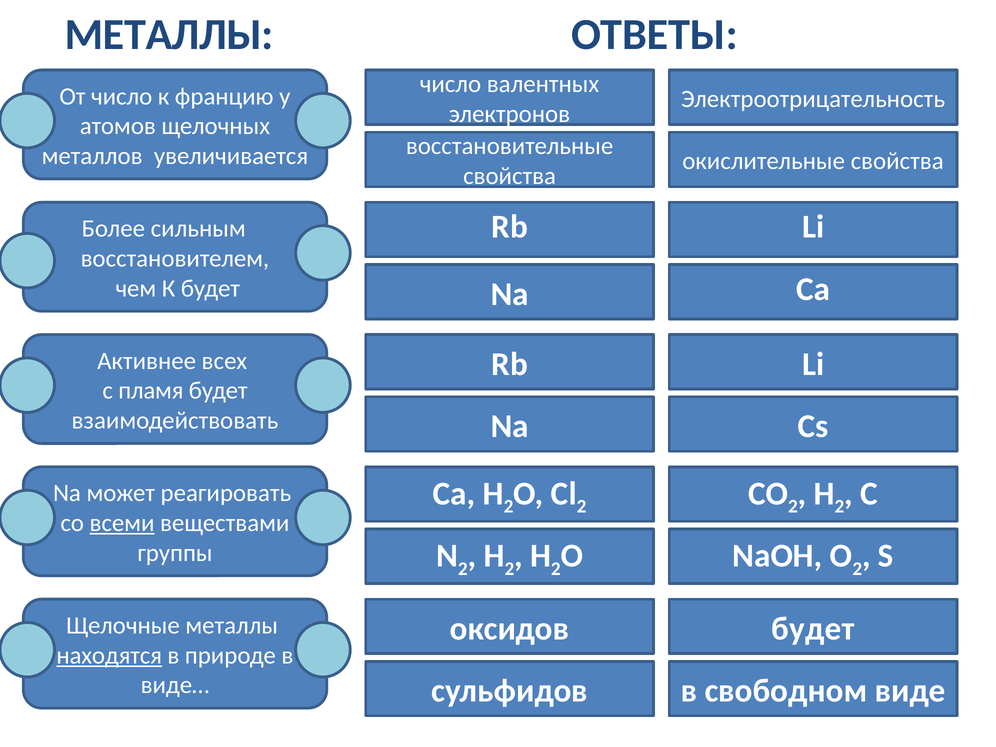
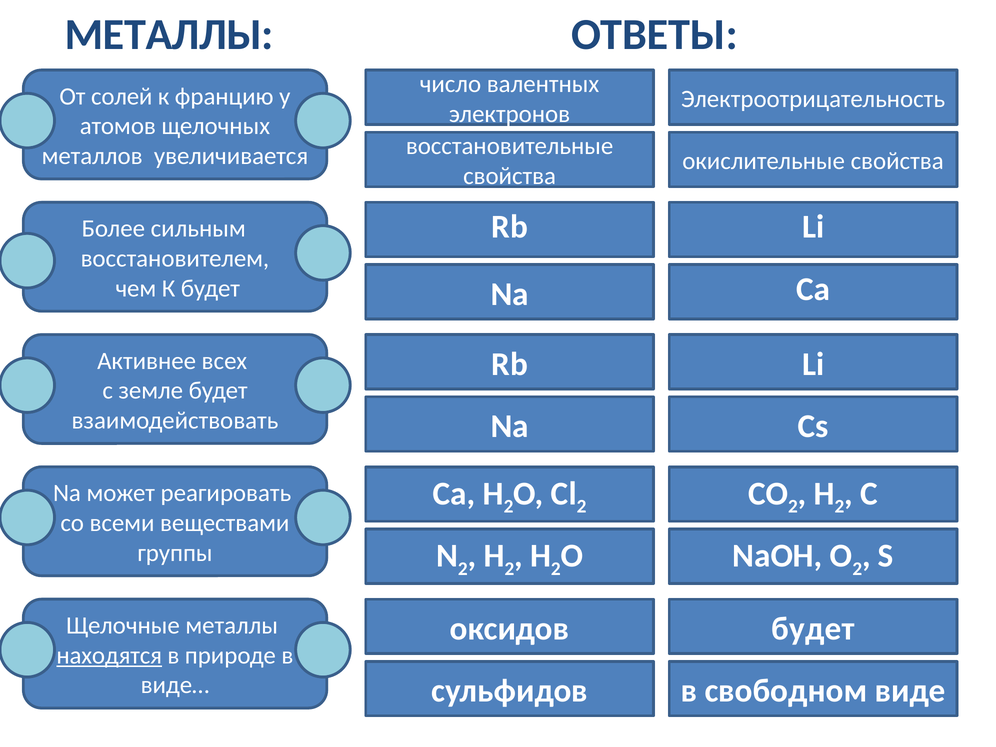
От число: число -> солей
пламя: пламя -> земле
всеми underline: present -> none
